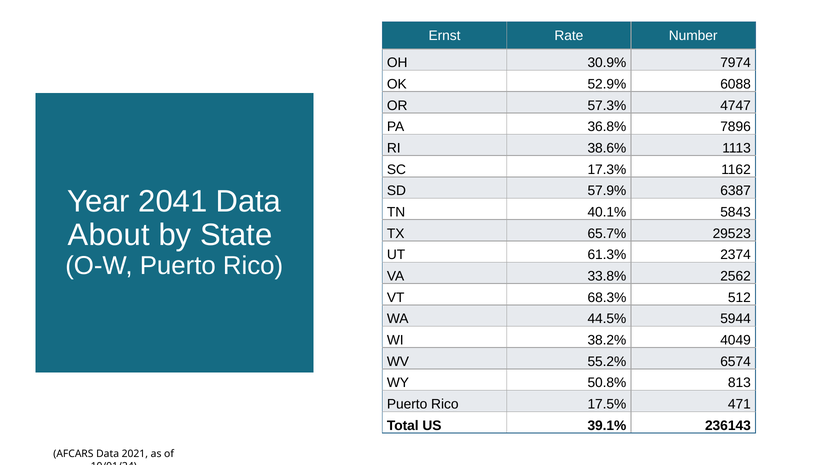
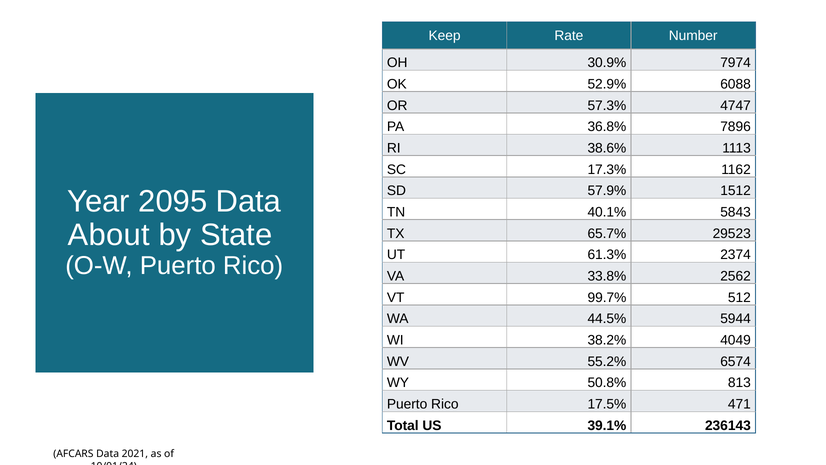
Ernst: Ernst -> Keep
6387: 6387 -> 1512
2041: 2041 -> 2095
68.3%: 68.3% -> 99.7%
